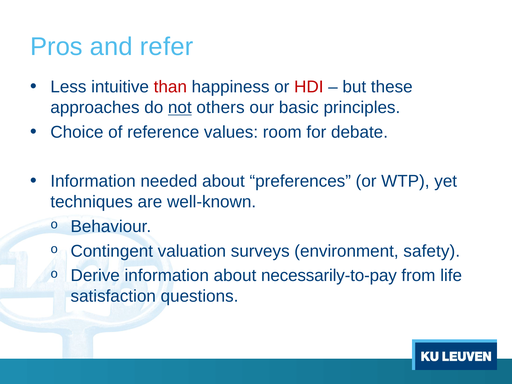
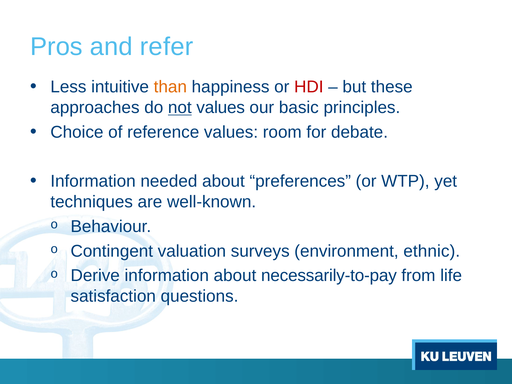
than colour: red -> orange
not others: others -> values
safety: safety -> ethnic
